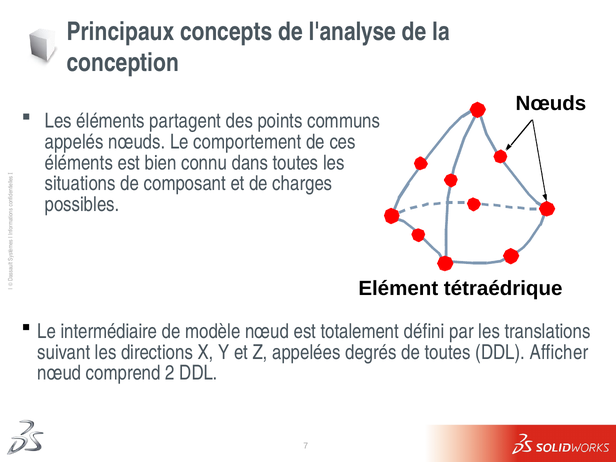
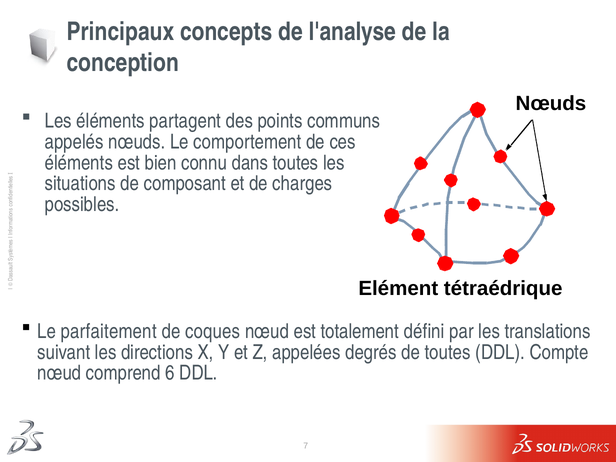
intermédiaire: intermédiaire -> parfaitement
modèle: modèle -> coques
Afficher: Afficher -> Compte
2: 2 -> 6
